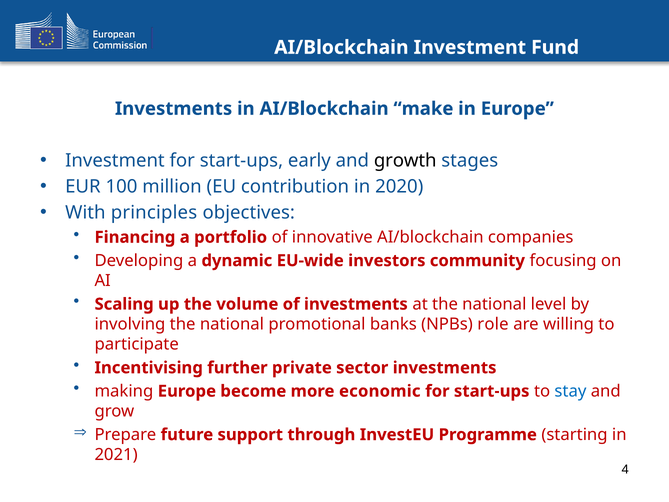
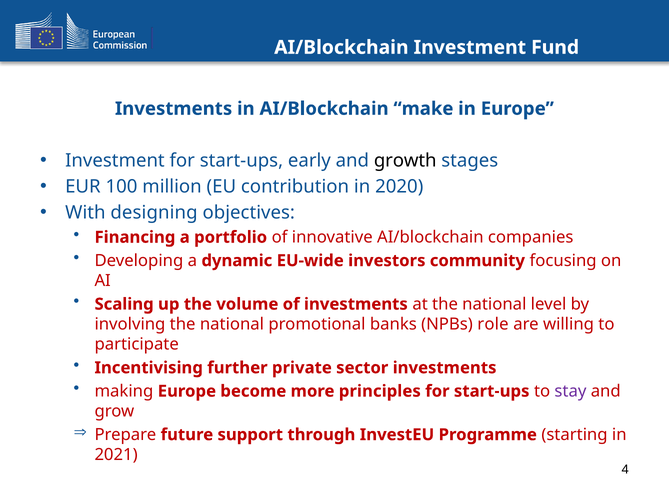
principles: principles -> designing
economic: economic -> principles
stay colour: blue -> purple
